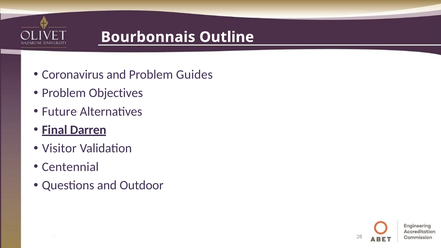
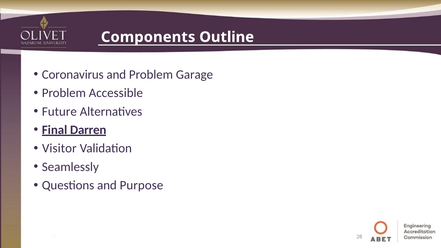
Bourbonnais: Bourbonnais -> Components
Guides: Guides -> Garage
Objectives: Objectives -> Accessible
Centennial: Centennial -> Seamlessly
Outdoor: Outdoor -> Purpose
